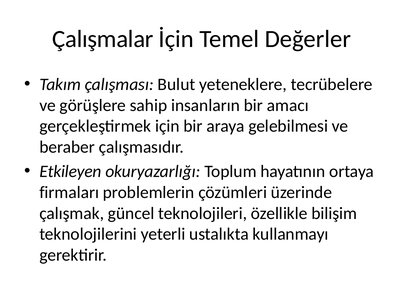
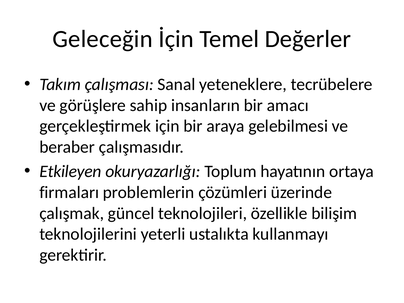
Çalışmalar: Çalışmalar -> Geleceğin
Bulut: Bulut -> Sanal
